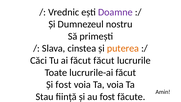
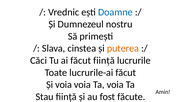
Doamne colour: purple -> blue
făcut făcut: făcut -> ființă
Și fost: fost -> voia
